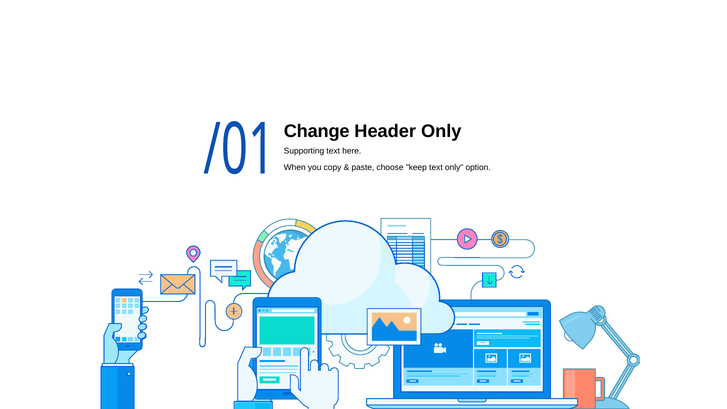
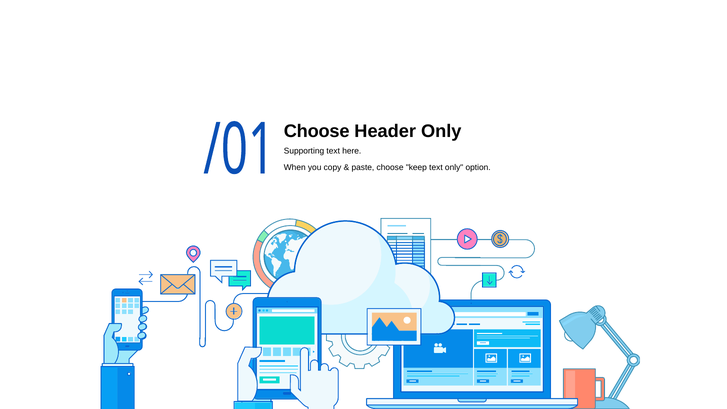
Change at (317, 131): Change -> Choose
